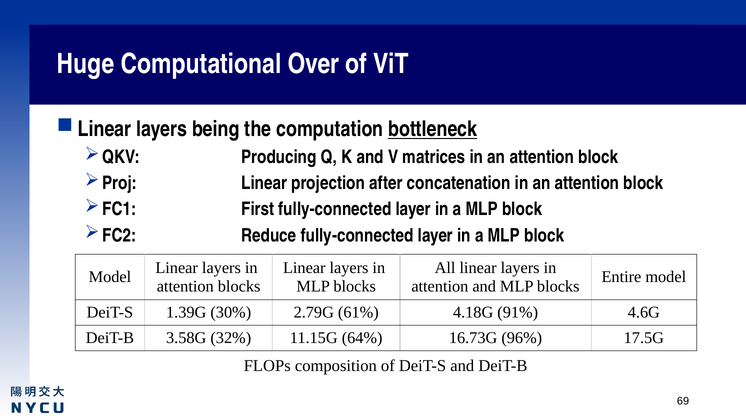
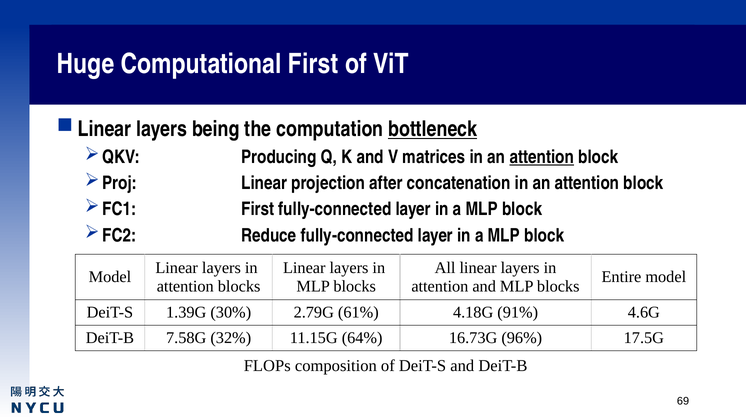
Computational Over: Over -> First
attention at (542, 157) underline: none -> present
3.58G: 3.58G -> 7.58G
